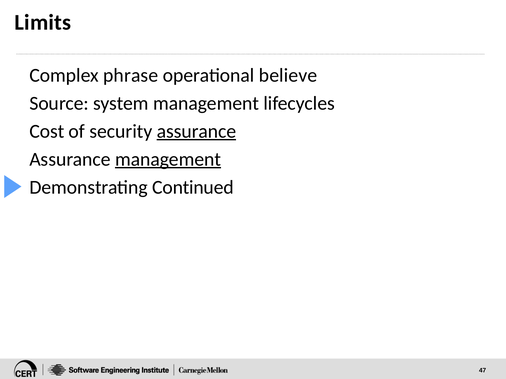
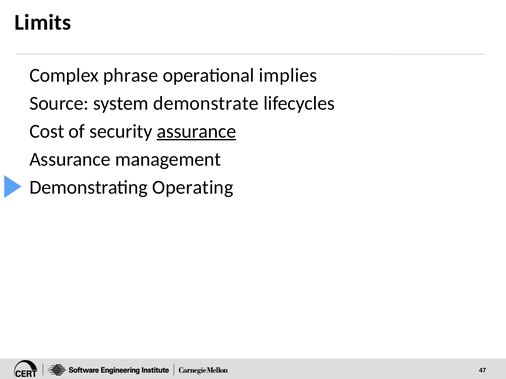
believe: believe -> implies
system management: management -> demonstrate
management at (168, 159) underline: present -> none
Continued: Continued -> Operating
